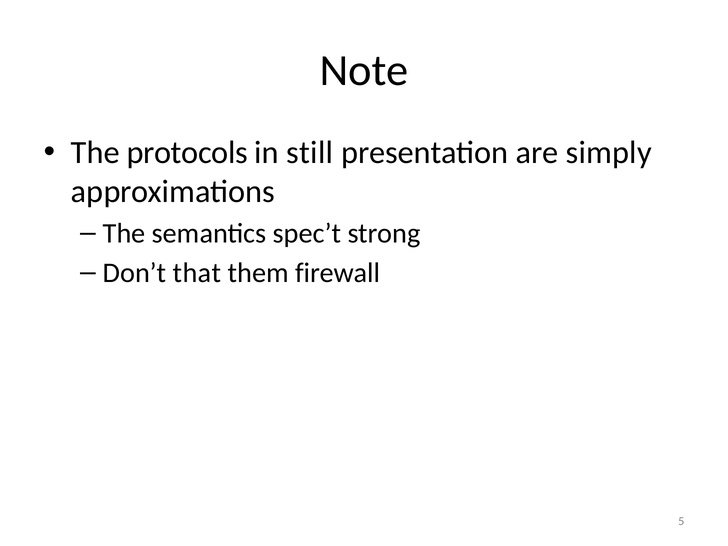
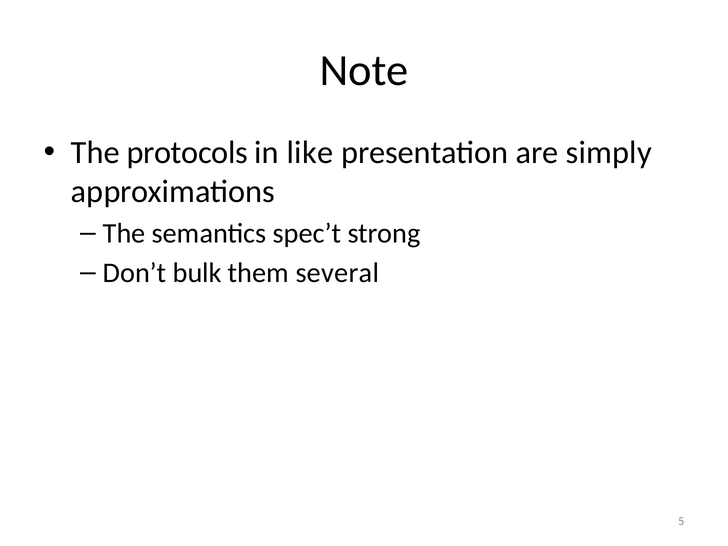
still: still -> like
that: that -> bulk
firewall: firewall -> several
